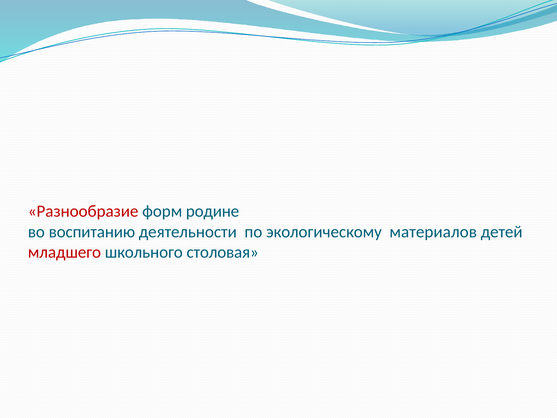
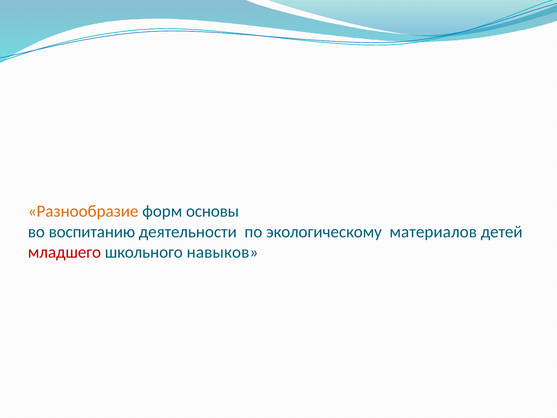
Разнообразие colour: red -> orange
родине: родине -> основы
столовая: столовая -> навыков
